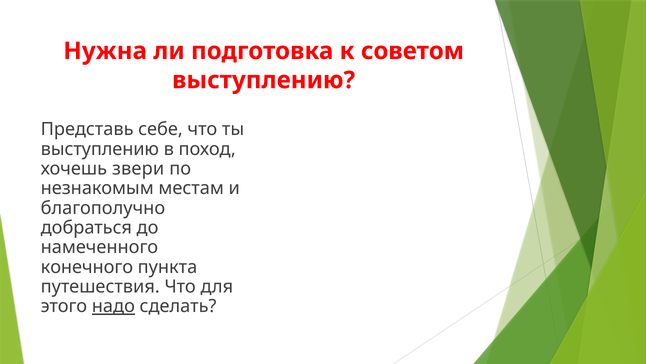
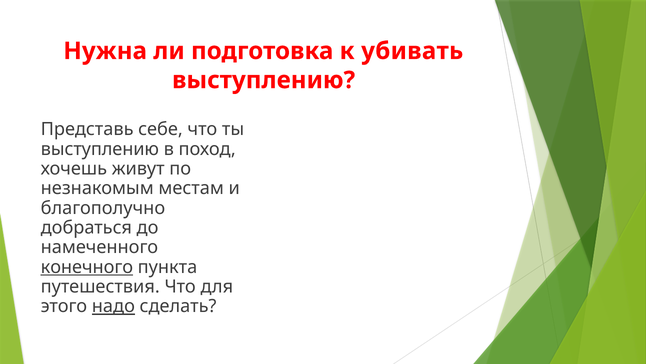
советом: советом -> убивать
звери: звери -> живут
конечного underline: none -> present
